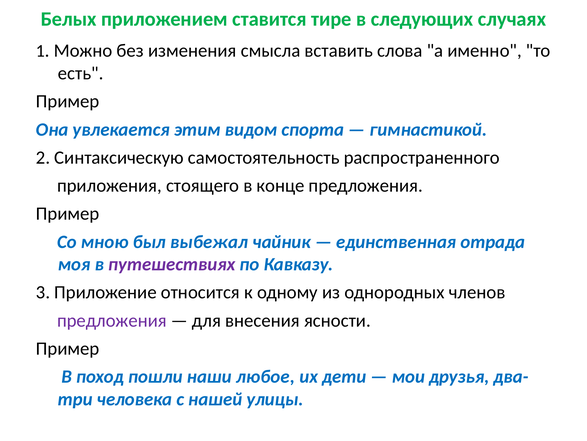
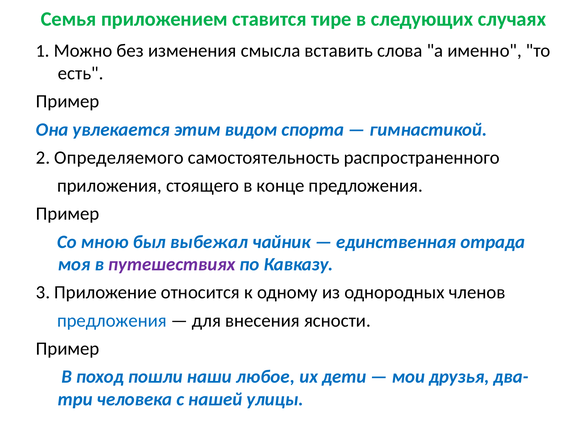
Белых: Белых -> Семья
Синтаксическую: Синтаксическую -> Определяемого
предложения at (112, 320) colour: purple -> blue
